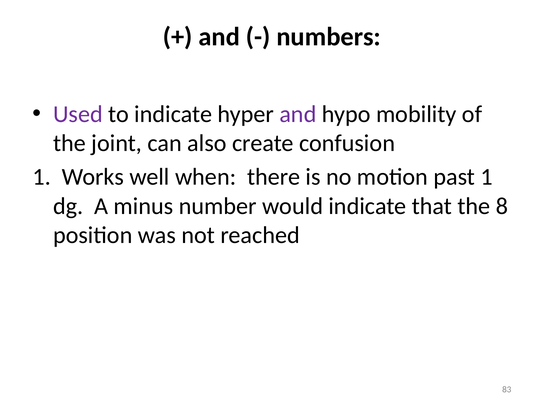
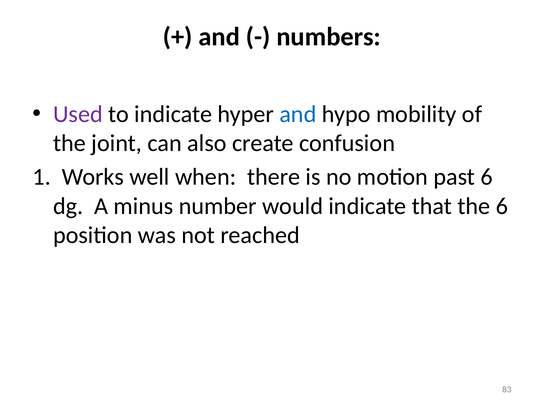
and at (298, 114) colour: purple -> blue
past 1: 1 -> 6
the 8: 8 -> 6
